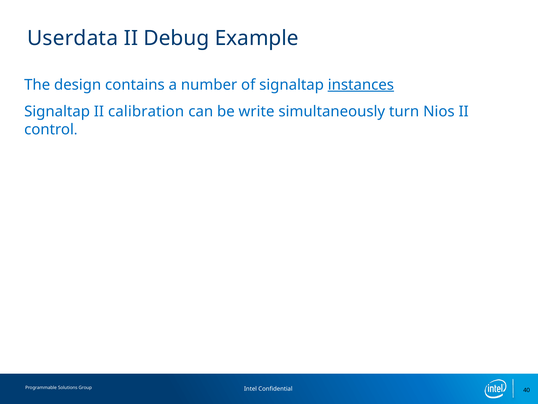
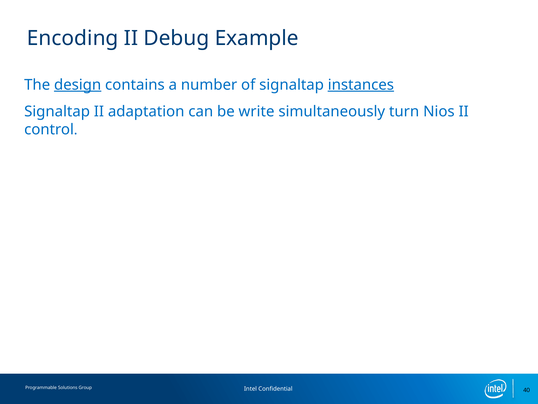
Userdata: Userdata -> Encoding
design underline: none -> present
calibration: calibration -> adaptation
